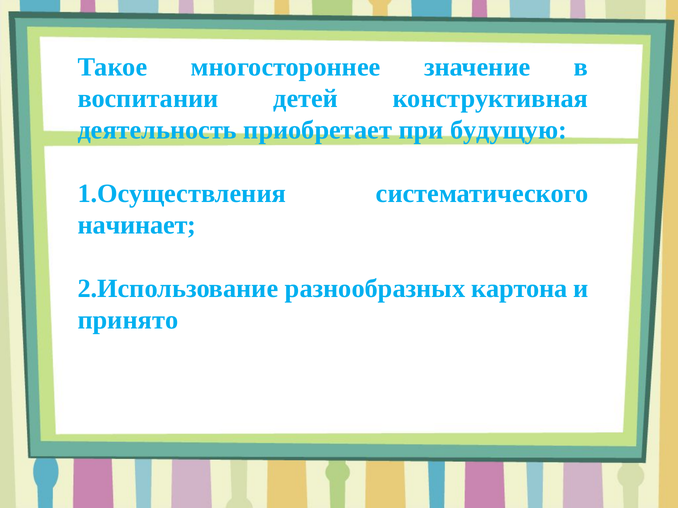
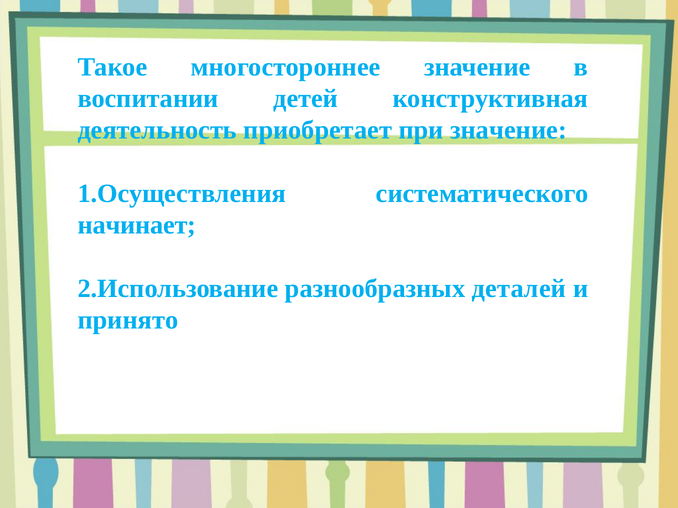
при будущую: будущую -> значение
картона: картона -> деталей
